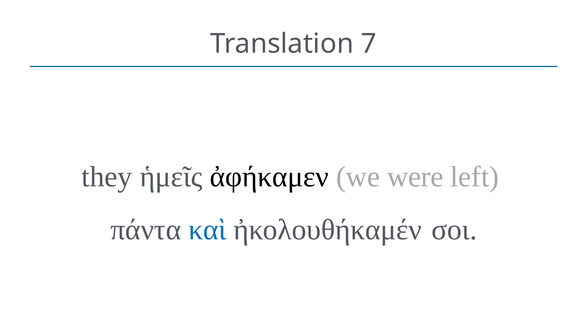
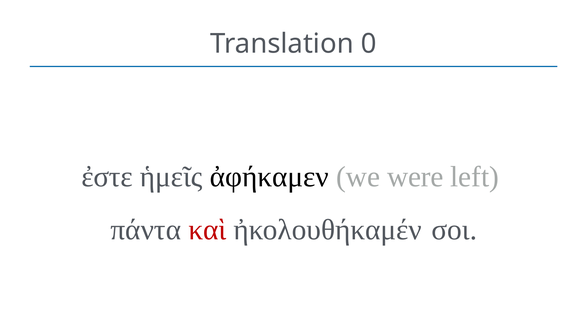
7: 7 -> 0
they: they -> ἐστε
καὶ colour: blue -> red
